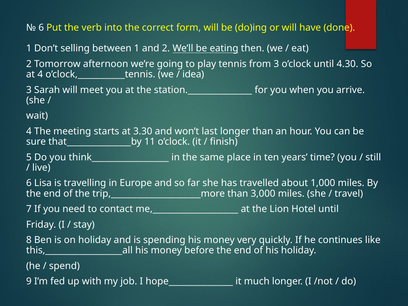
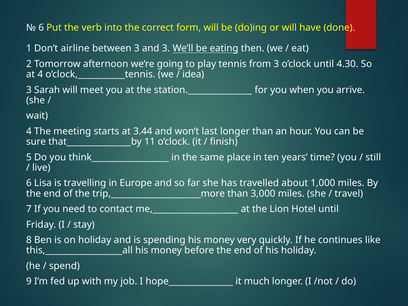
selling: selling -> airline
between 1: 1 -> 3
and 2: 2 -> 3
3.30: 3.30 -> 3.44
